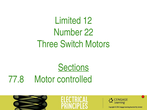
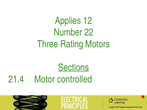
Limited: Limited -> Applies
Switch: Switch -> Rating
77.8: 77.8 -> 21.4
